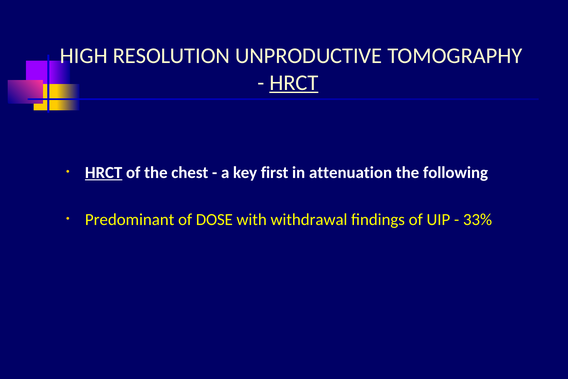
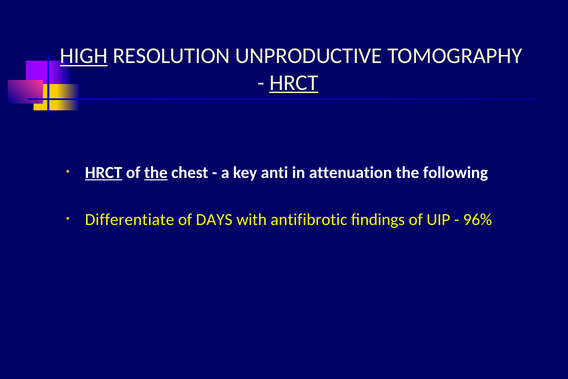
HIGH underline: none -> present
the at (156, 172) underline: none -> present
first: first -> anti
Predominant: Predominant -> Differentiate
DOSE: DOSE -> DAYS
withdrawal: withdrawal -> antifibrotic
33%: 33% -> 96%
